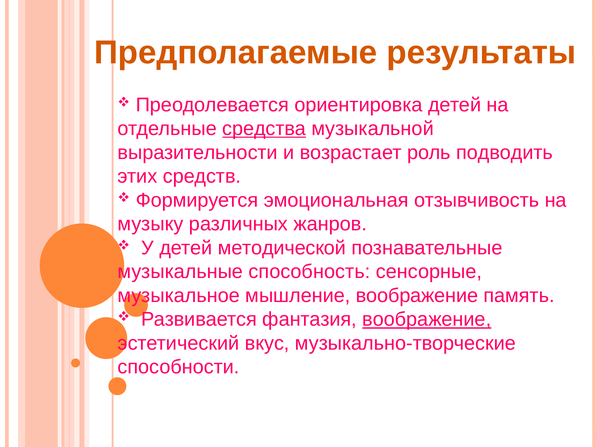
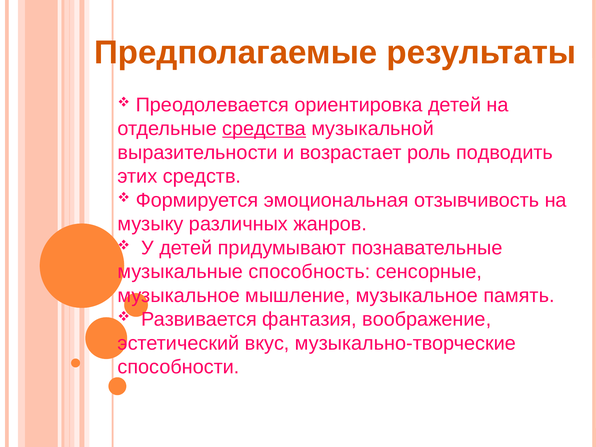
методической: методической -> придумывают
мышление воображение: воображение -> музыкальное
воображение at (427, 319) underline: present -> none
